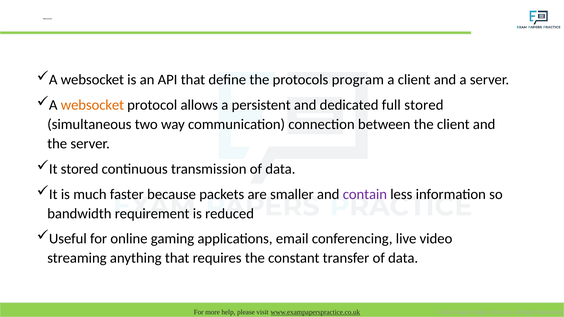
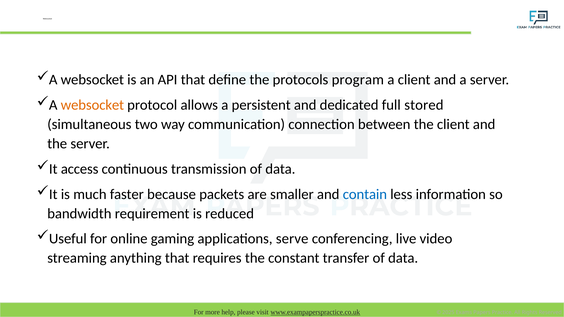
It stored: stored -> access
contain colour: purple -> blue
email: email -> serve
